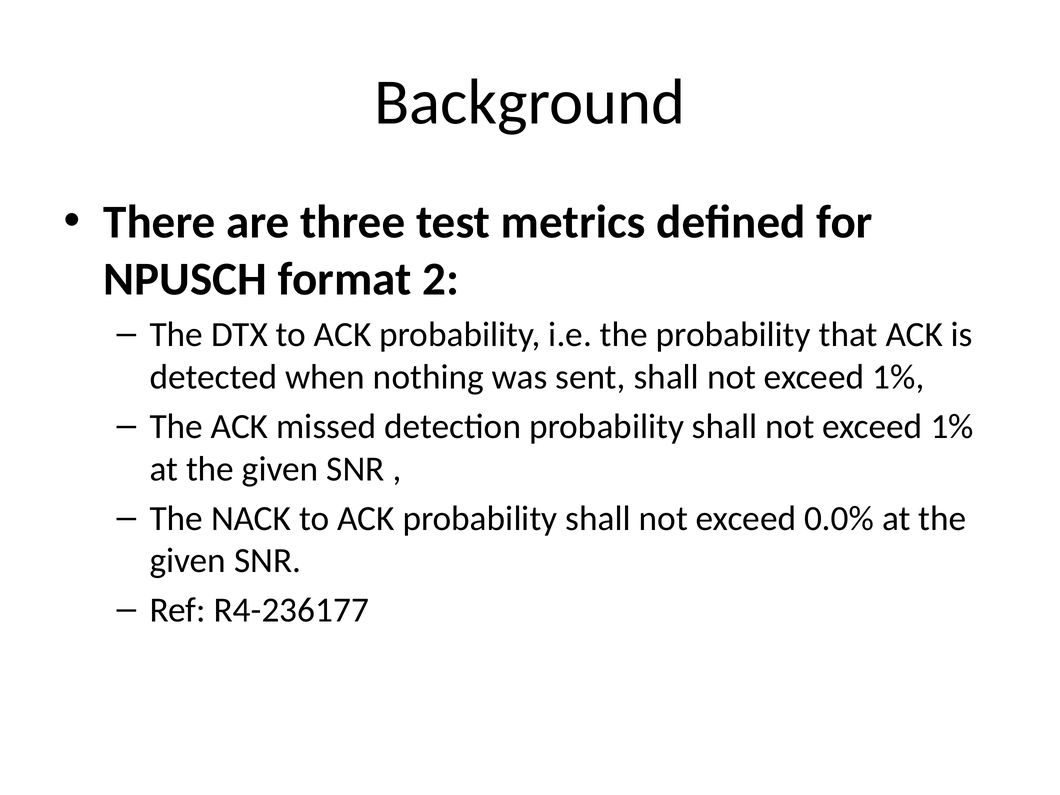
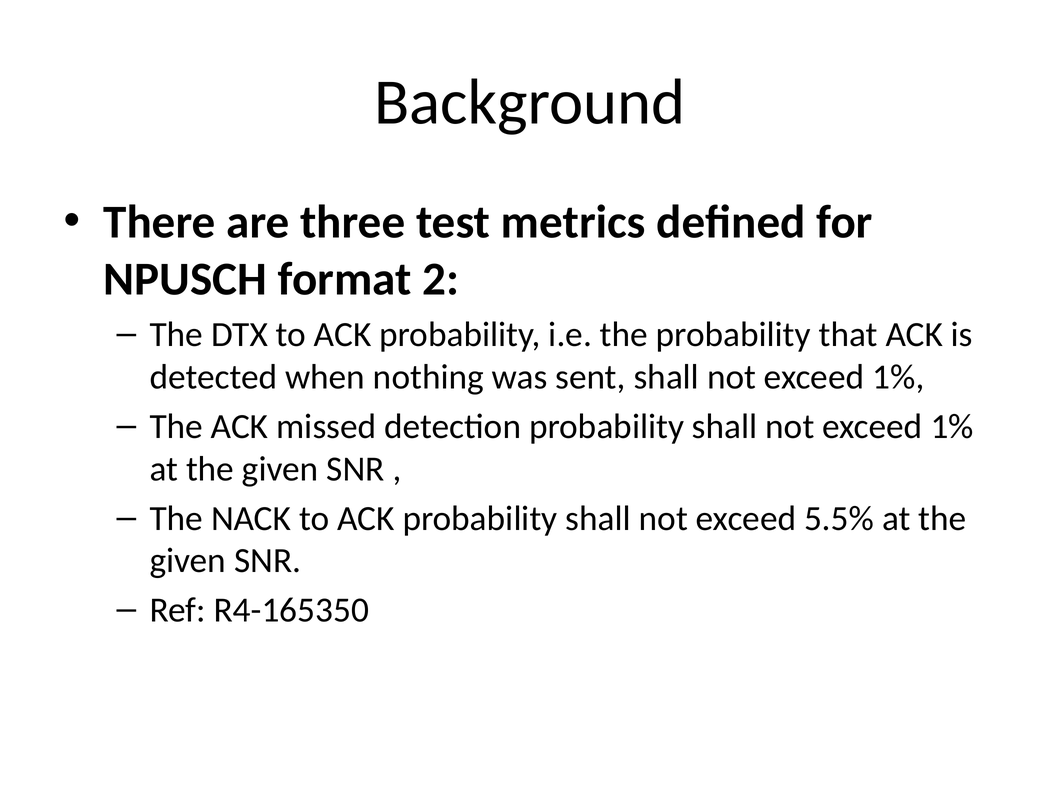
0.0%: 0.0% -> 5.5%
R4-236177: R4-236177 -> R4-165350
